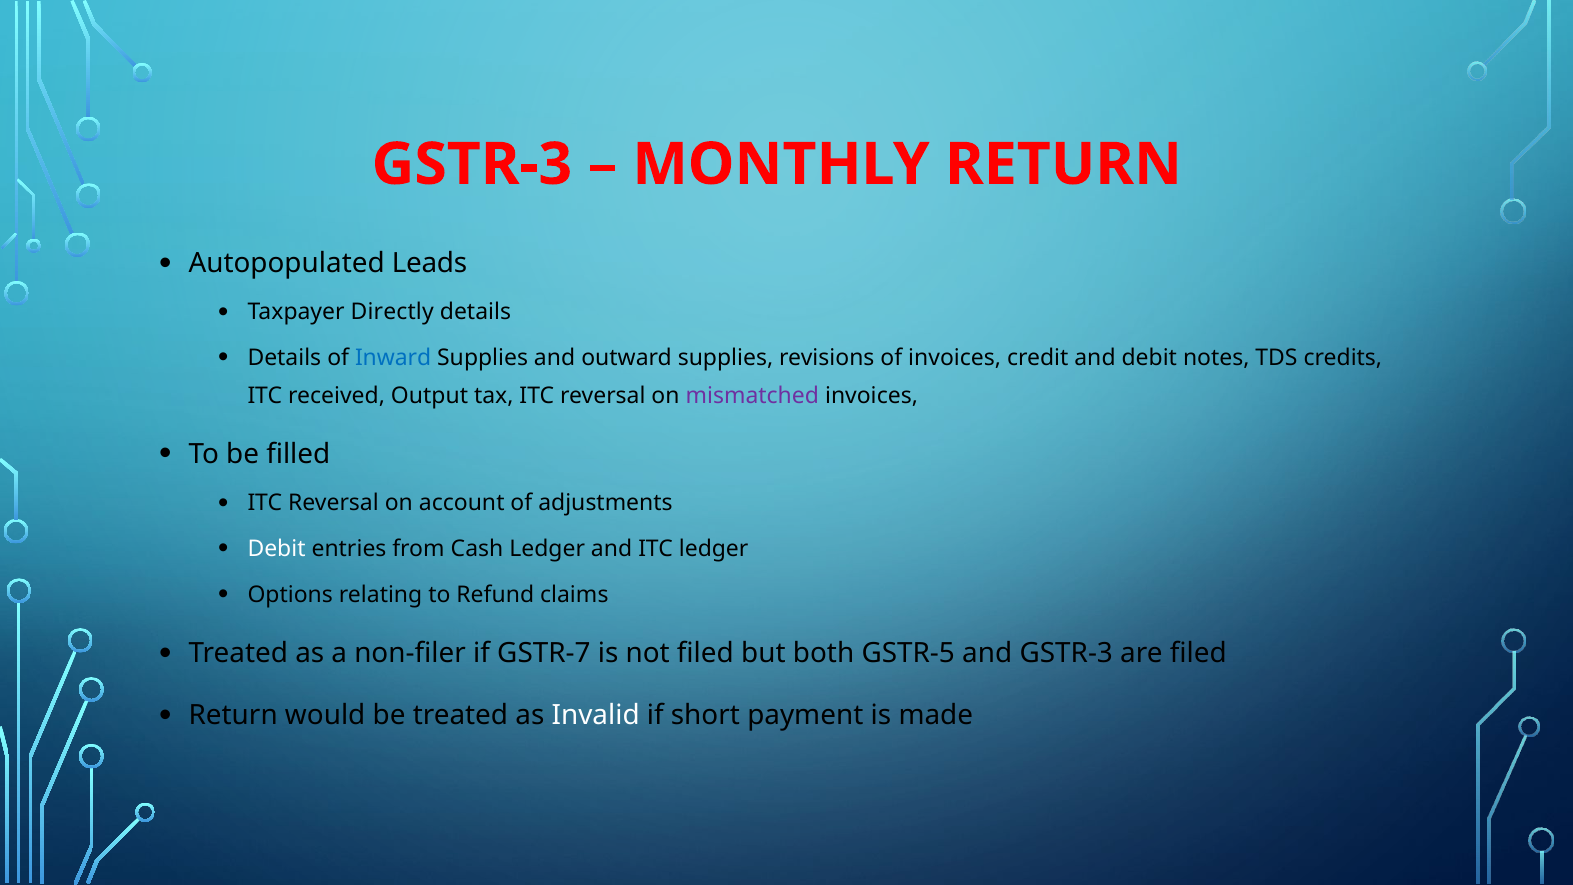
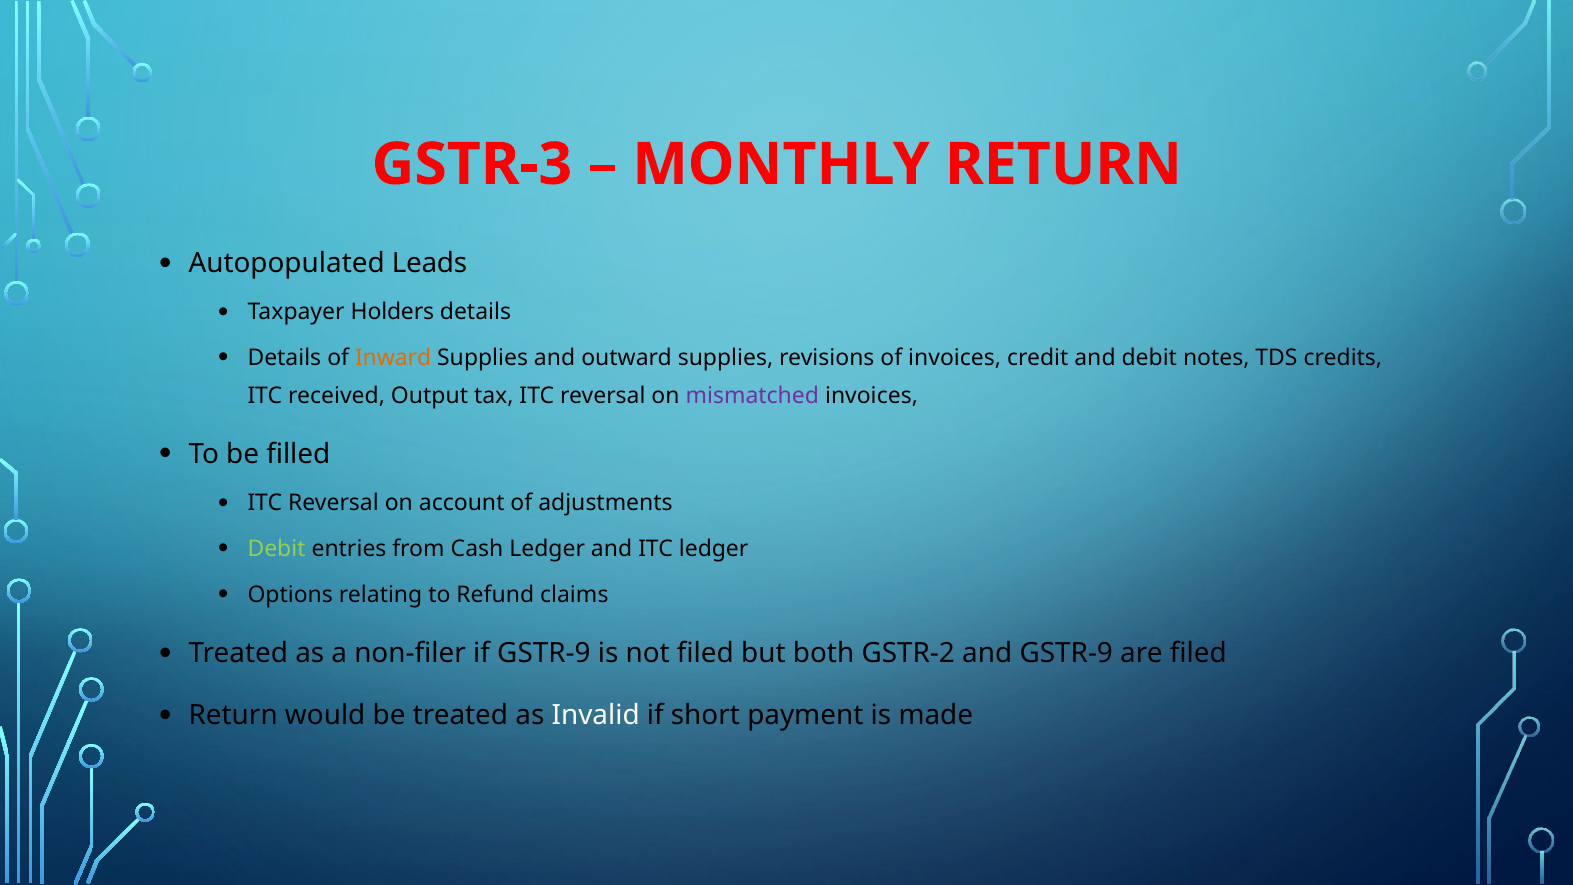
Directly: Directly -> Holders
Inward colour: blue -> orange
Debit at (277, 549) colour: white -> light green
if GSTR-7: GSTR-7 -> GSTR-9
GSTR-5: GSTR-5 -> GSTR-2
and GSTR-3: GSTR-3 -> GSTR-9
